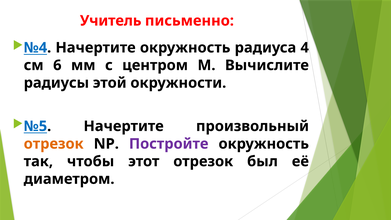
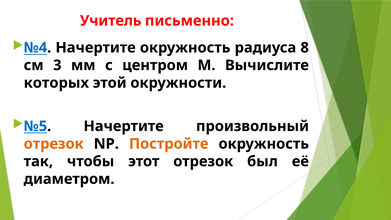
4: 4 -> 8
6: 6 -> 3
радиусы: радиусы -> которых
Постройте colour: purple -> orange
